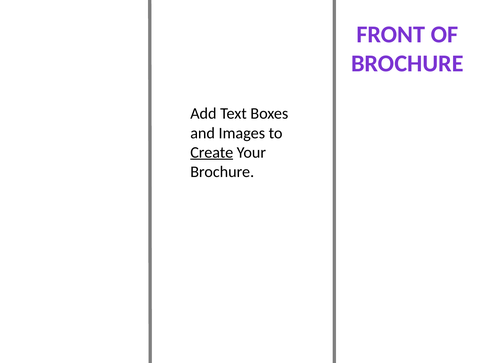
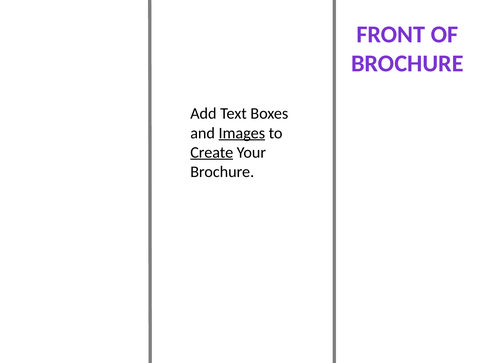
Images underline: none -> present
